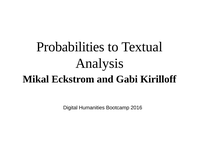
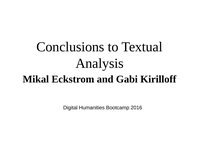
Probabilities: Probabilities -> Conclusions
